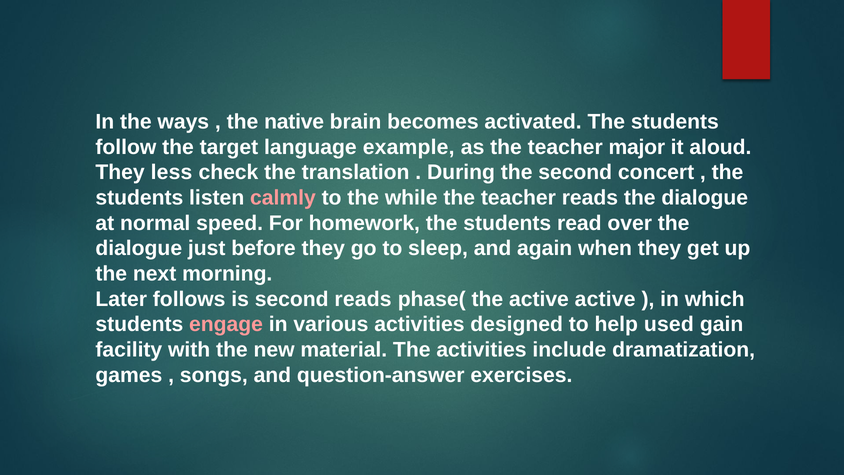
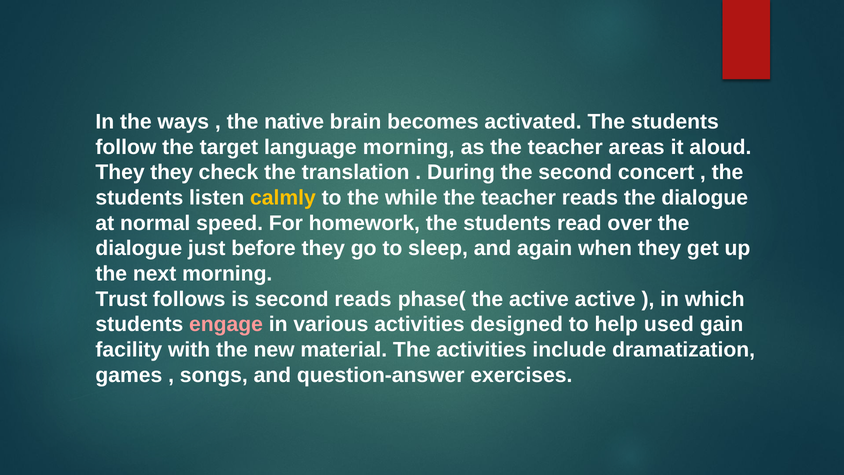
language example: example -> morning
major: major -> areas
They less: less -> they
calmly colour: pink -> yellow
Later: Later -> Trust
